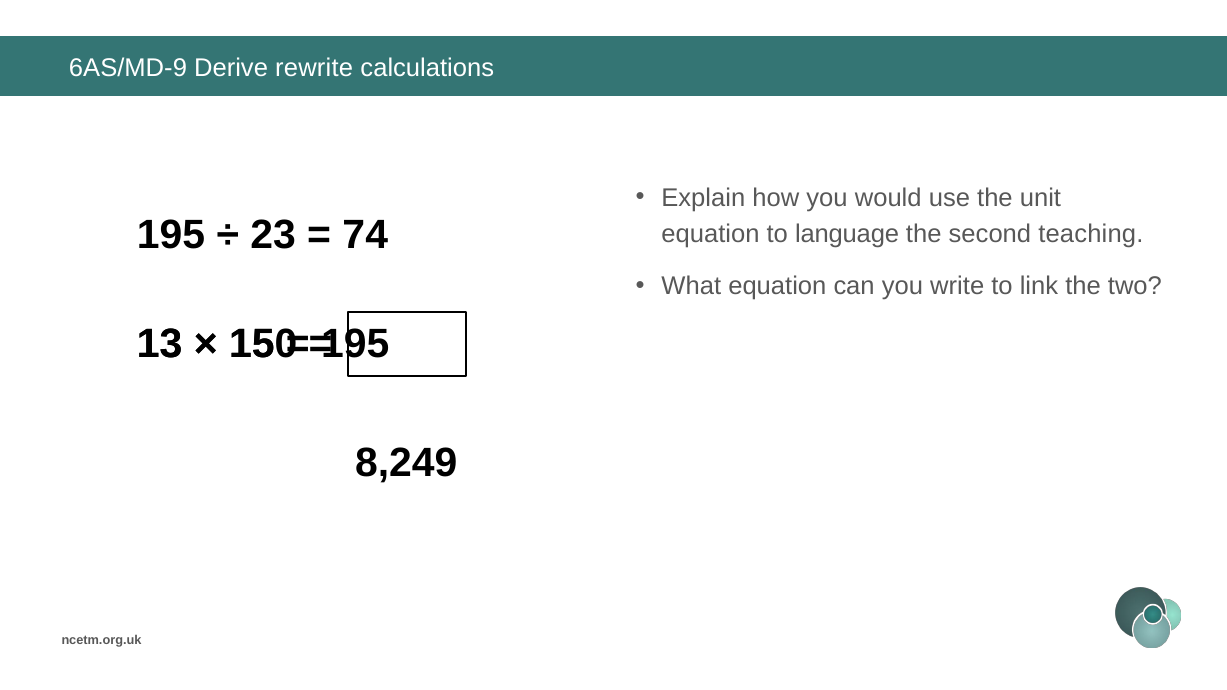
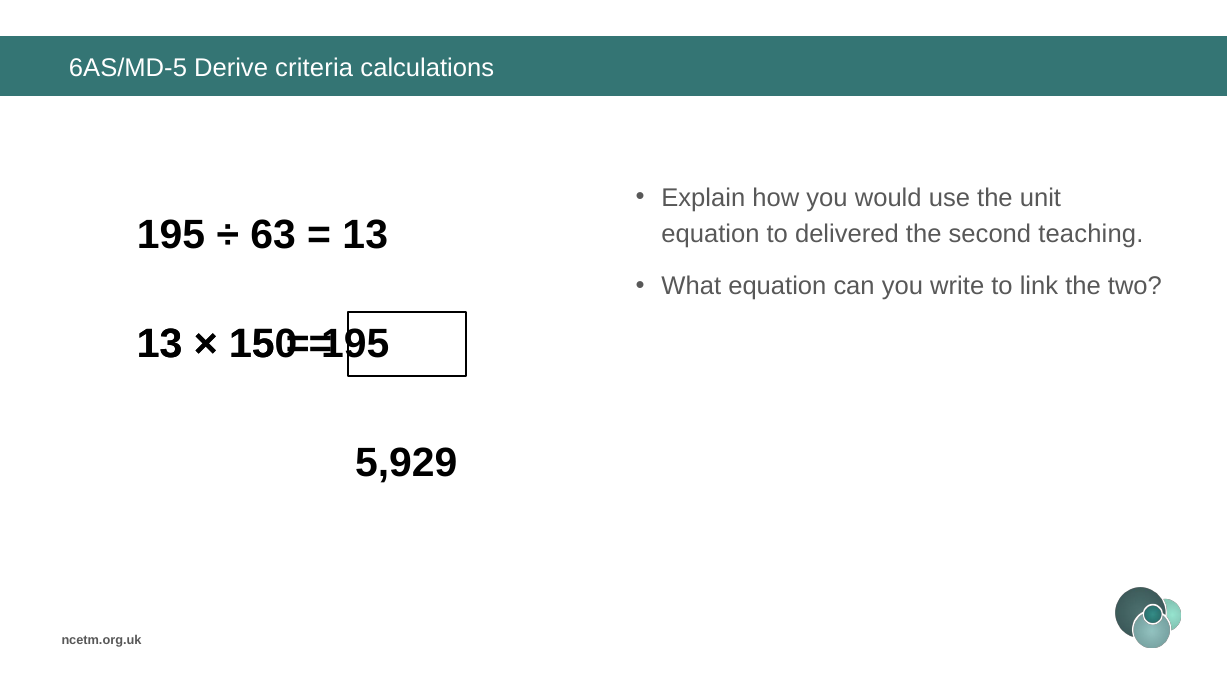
6AS/MD-9: 6AS/MD-9 -> 6AS/MD-5
rewrite: rewrite -> criteria
23: 23 -> 63
74 at (365, 235): 74 -> 13
language: language -> delivered
8,249: 8,249 -> 5,929
